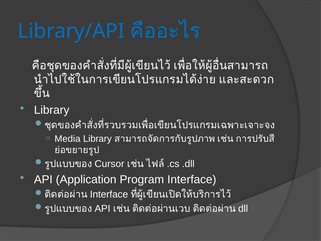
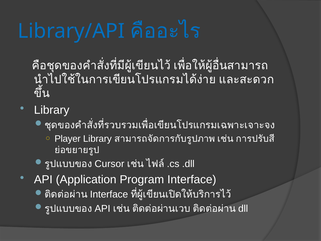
Media: Media -> Player
